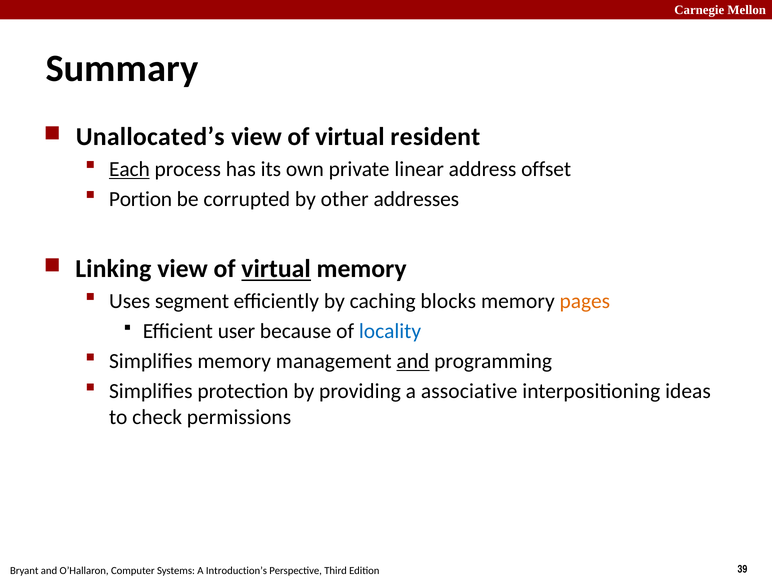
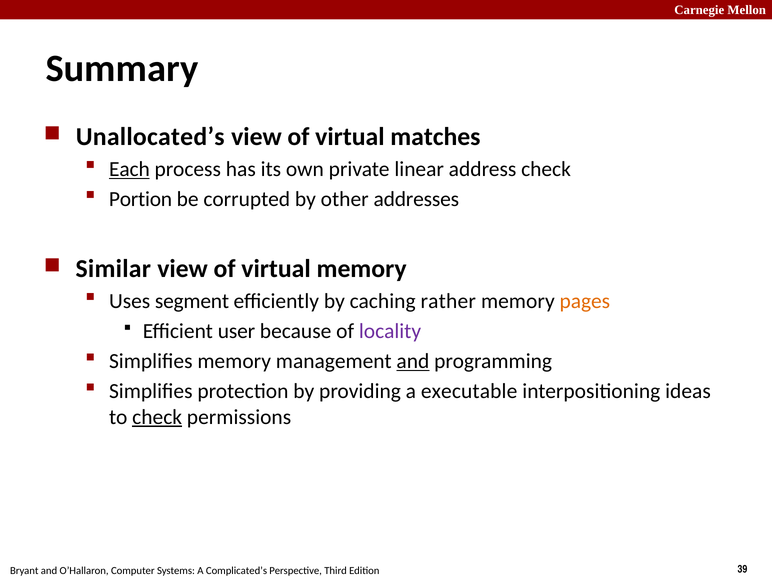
resident: resident -> matches
address offset: offset -> check
Linking: Linking -> Similar
virtual at (276, 269) underline: present -> none
blocks: blocks -> rather
locality colour: blue -> purple
associative: associative -> executable
check at (157, 417) underline: none -> present
Introduction’s: Introduction’s -> Complicated’s
